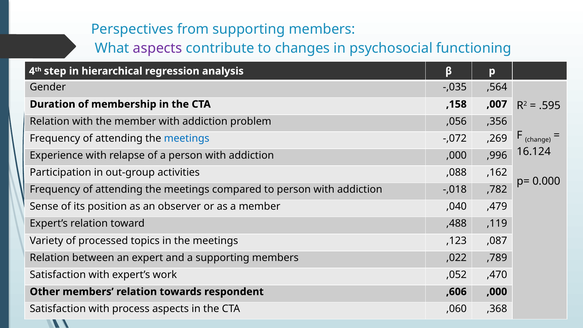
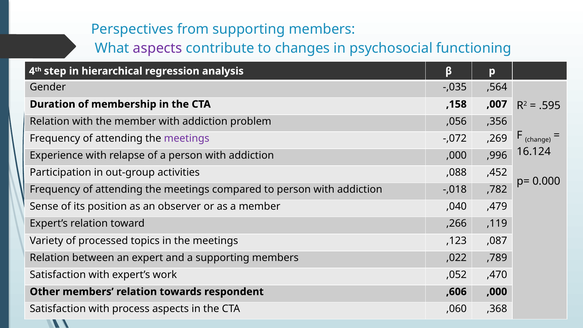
meetings at (187, 138) colour: blue -> purple
,162: ,162 -> ,452
,488: ,488 -> ,266
